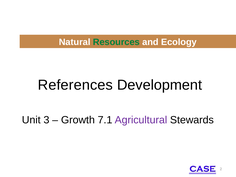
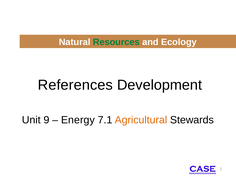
3: 3 -> 9
Growth: Growth -> Energy
Agricultural colour: purple -> orange
